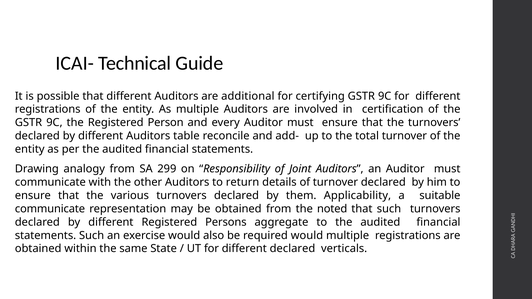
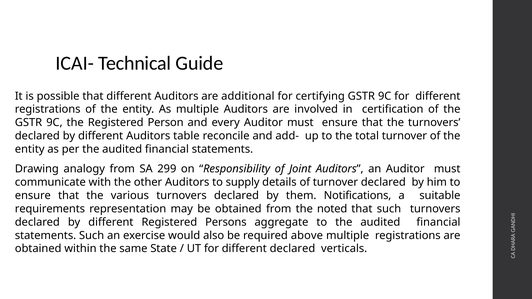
return: return -> supply
Applicability: Applicability -> Notifications
communicate at (50, 209): communicate -> requirements
required would: would -> above
